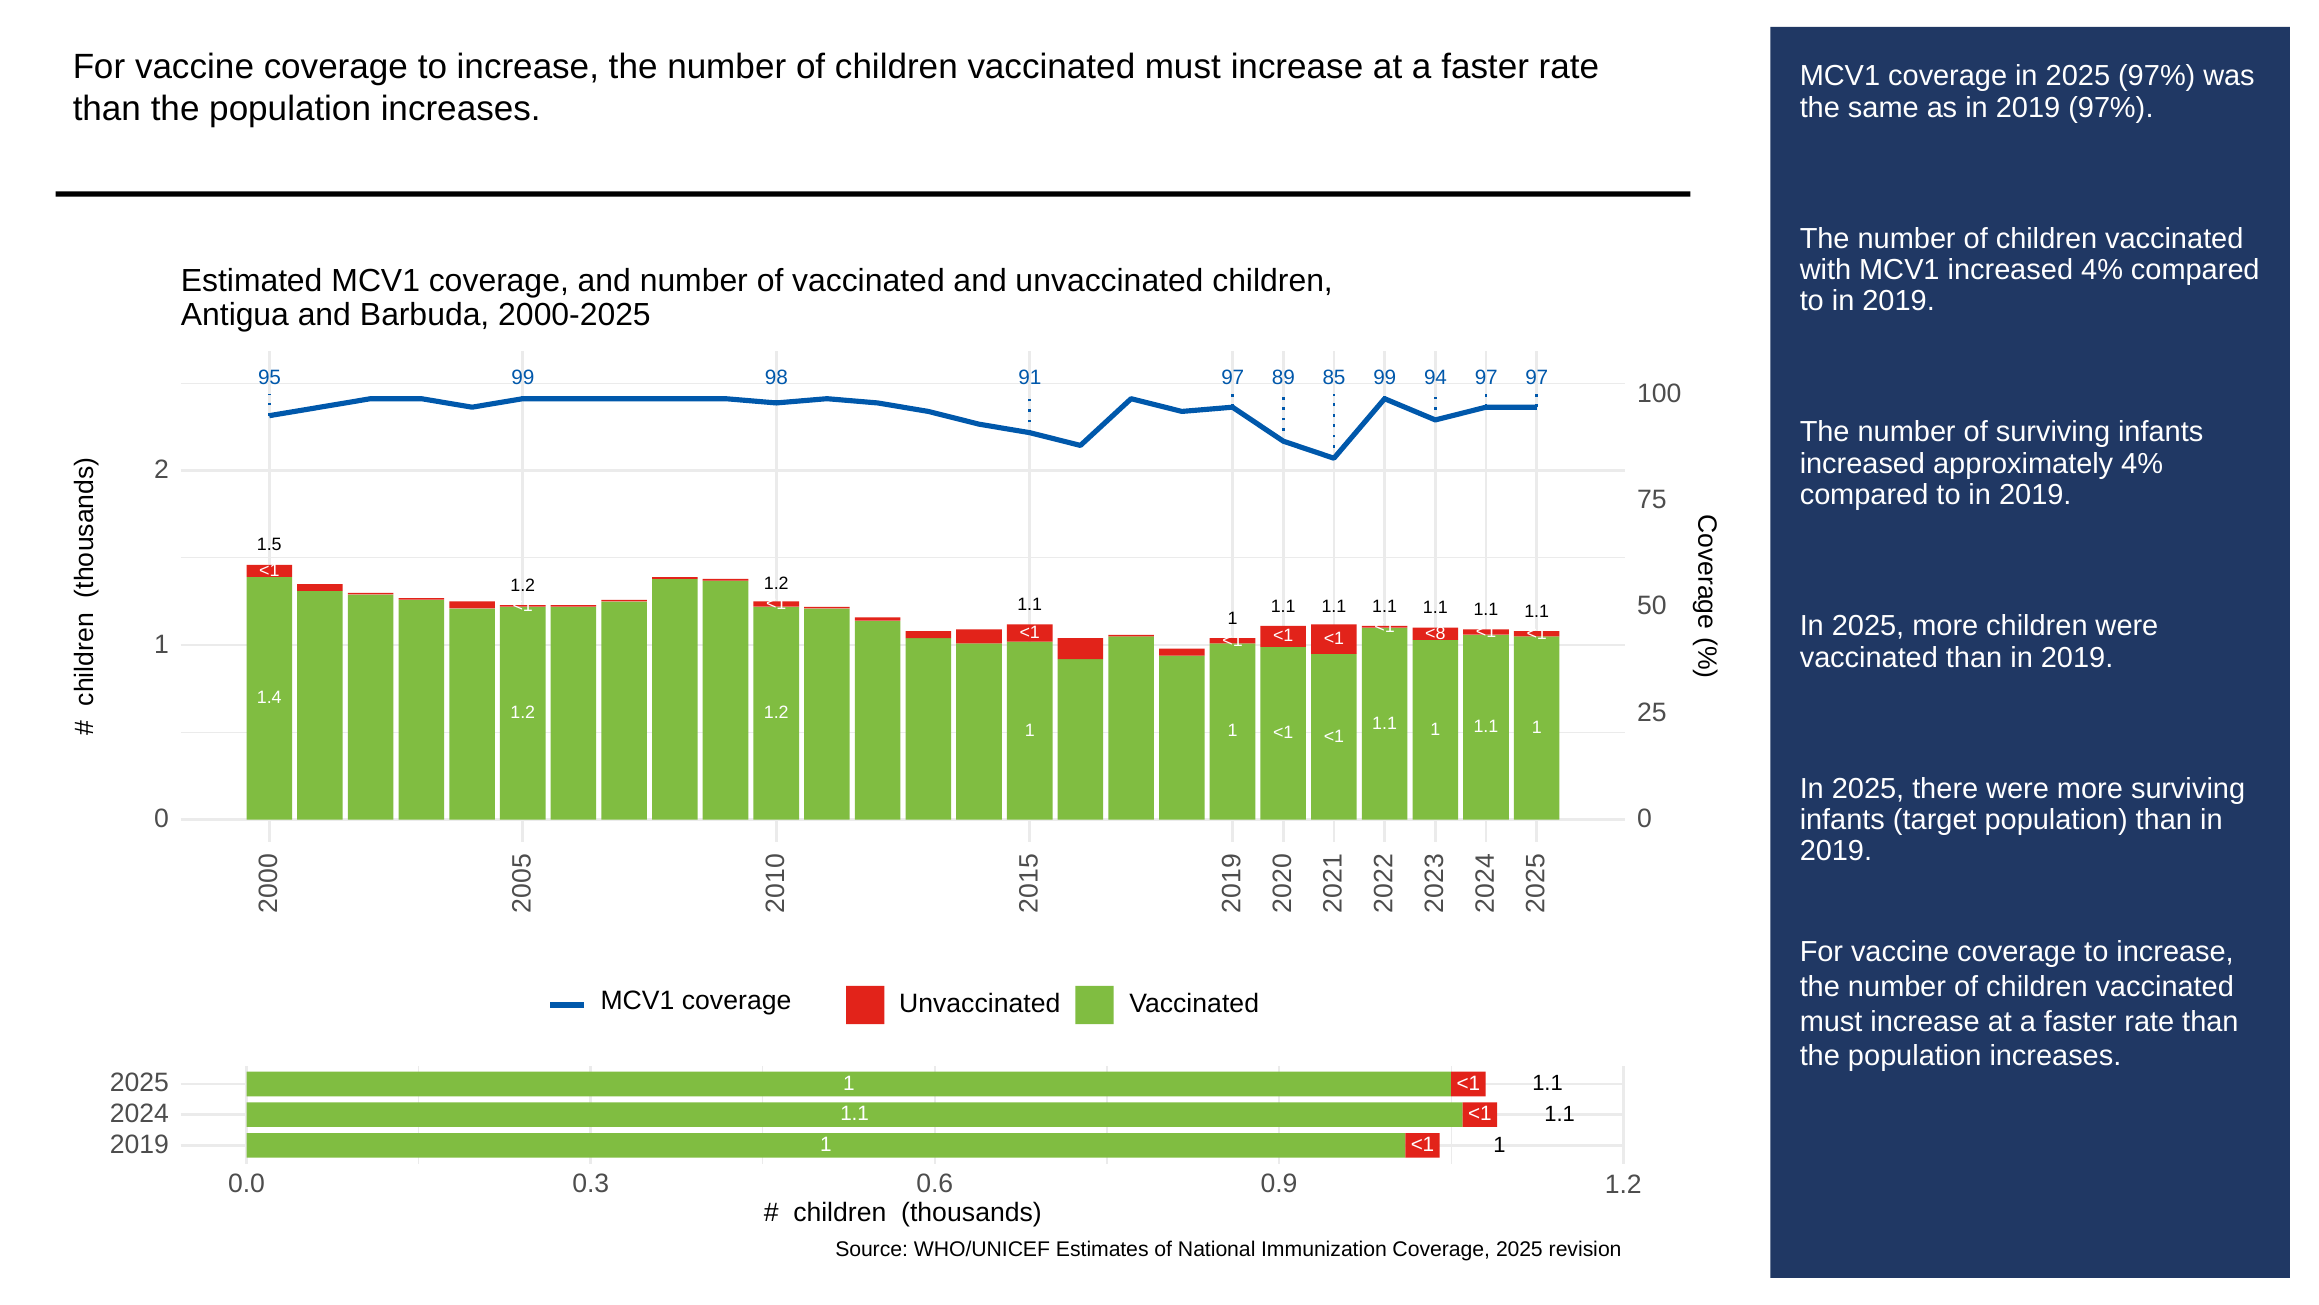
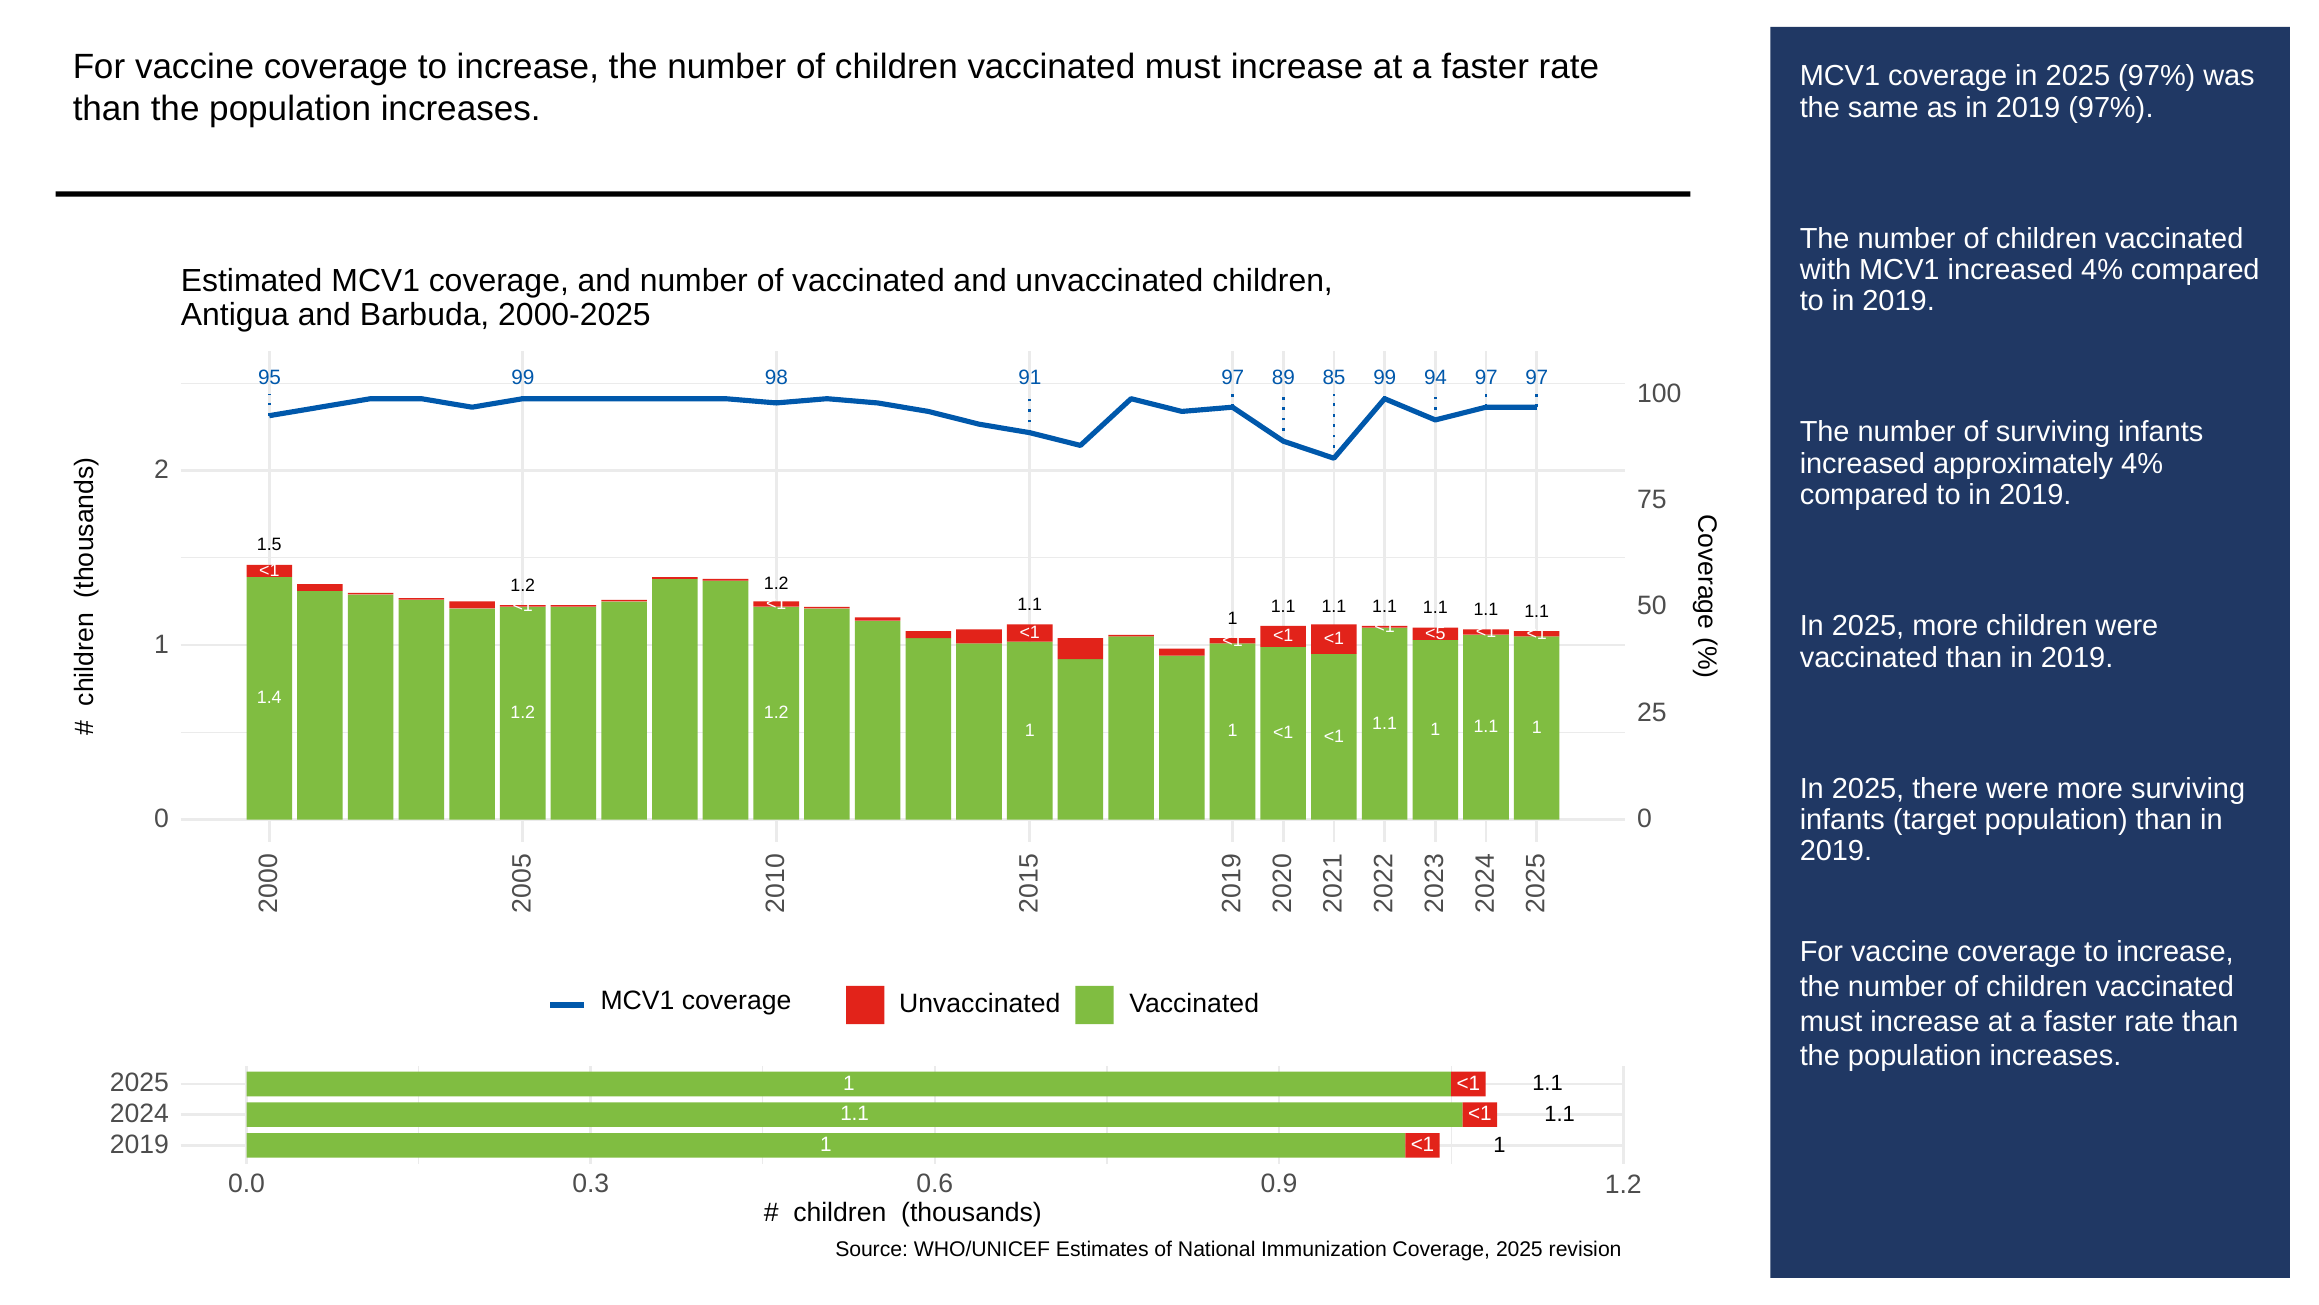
<8: <8 -> <5
